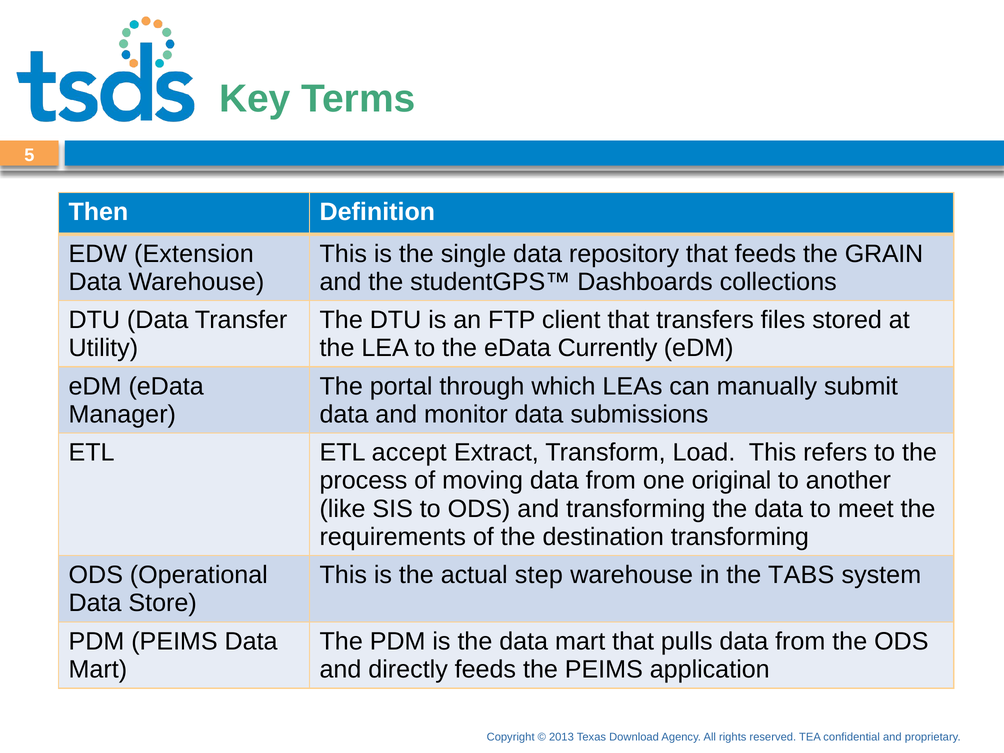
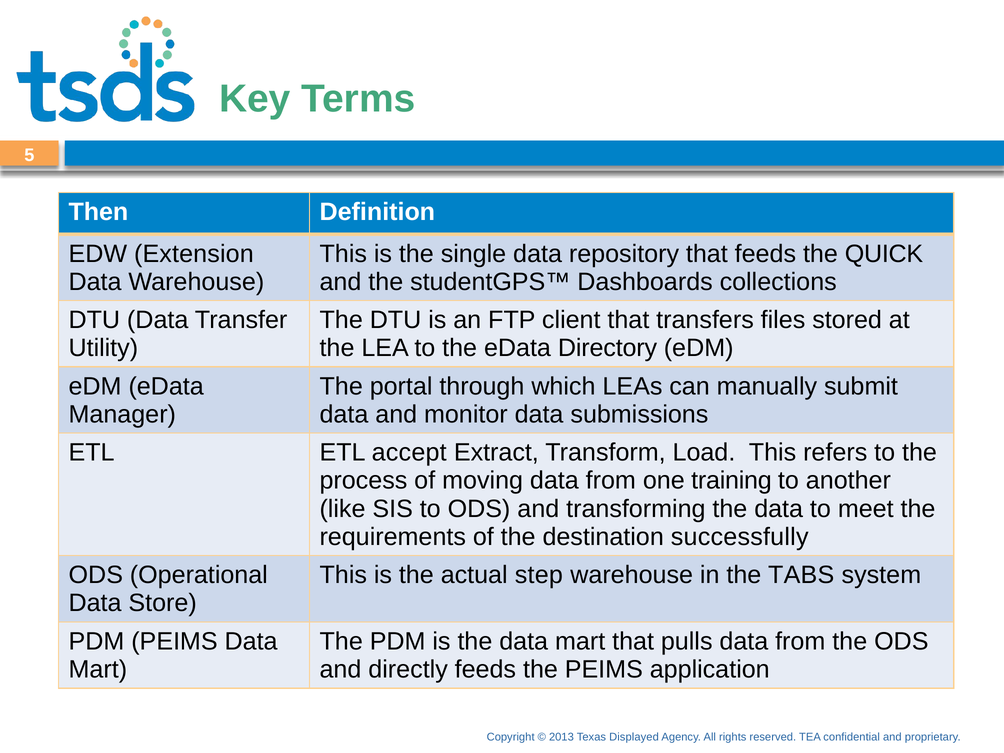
GRAIN: GRAIN -> QUICK
Currently: Currently -> Directory
original: original -> training
destination transforming: transforming -> successfully
Download: Download -> Displayed
